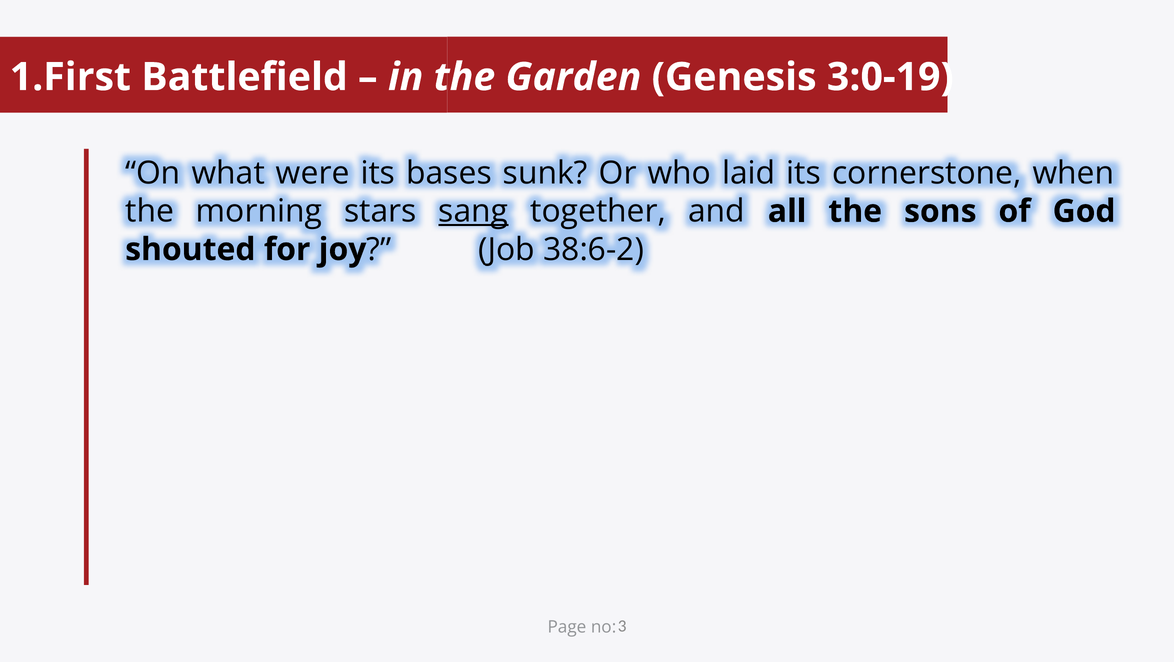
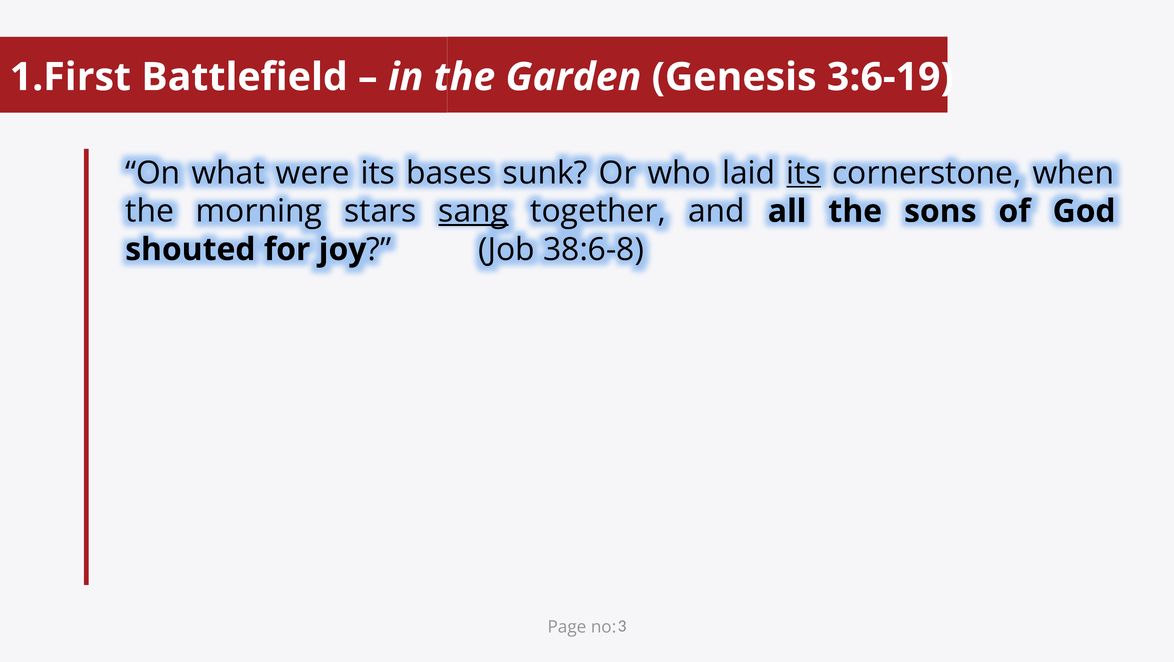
3:0-19: 3:0-19 -> 3:6-19
its at (804, 173) underline: none -> present
38:6-2: 38:6-2 -> 38:6-8
